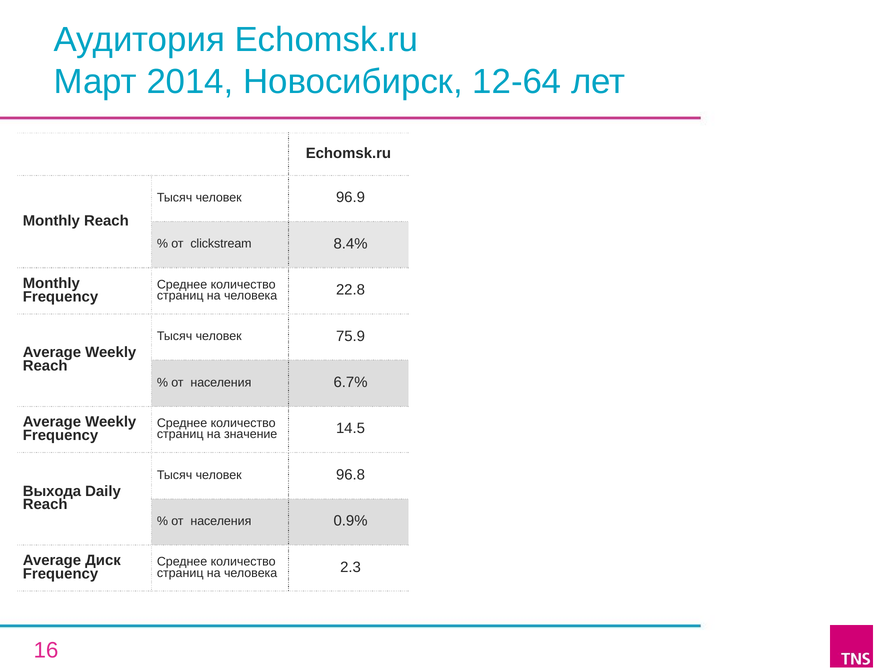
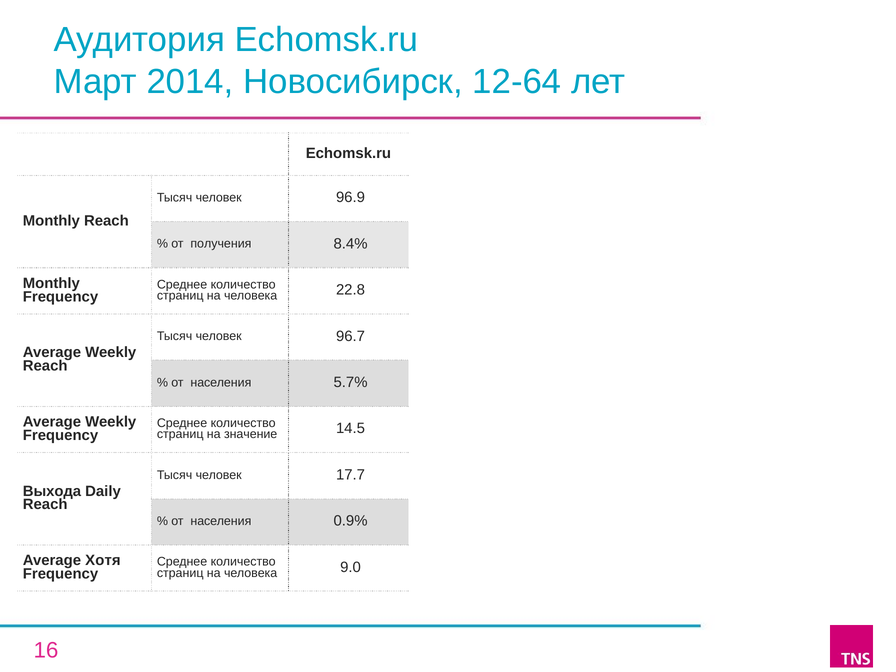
clickstream: clickstream -> получения
75.9: 75.9 -> 96.7
6.7%: 6.7% -> 5.7%
96.8: 96.8 -> 17.7
Диск: Диск -> Хотя
2.3: 2.3 -> 9.0
